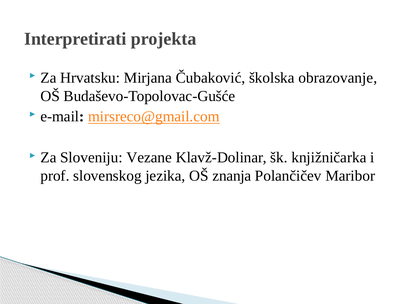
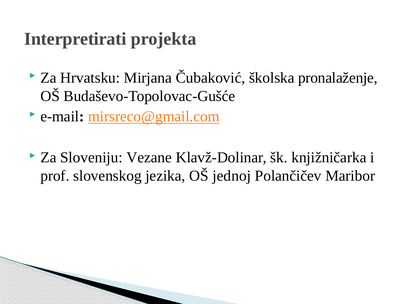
obrazovanje: obrazovanje -> pronalaženje
znanja: znanja -> jednoj
